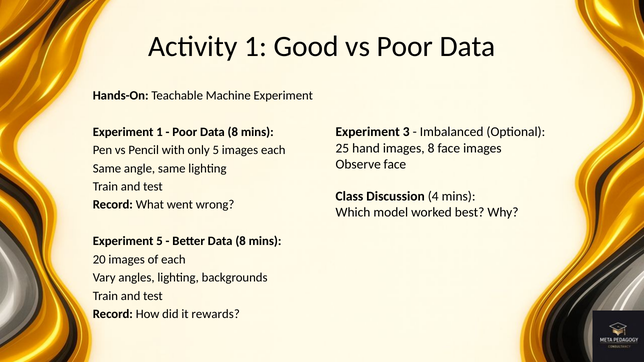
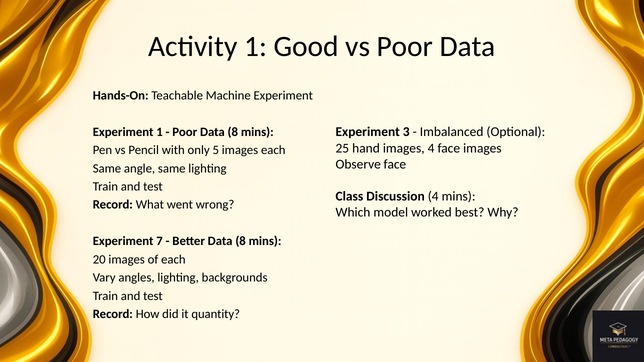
images 8: 8 -> 4
Experiment 5: 5 -> 7
rewards: rewards -> quantity
